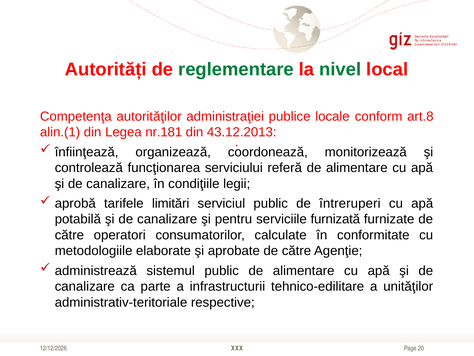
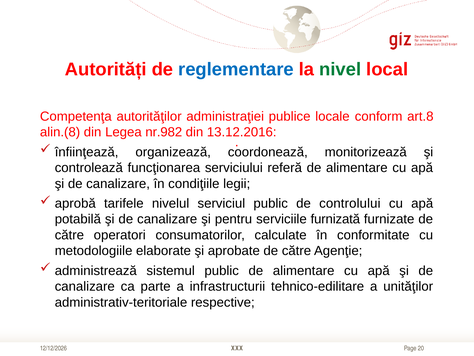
reglementare colour: green -> blue
alin.(1: alin.(1 -> alin.(8
nr.181: nr.181 -> nr.982
43.12.2013: 43.12.2013 -> 13.12.2016
limitări: limitări -> nivelul
întreruperi: întreruperi -> controlului
